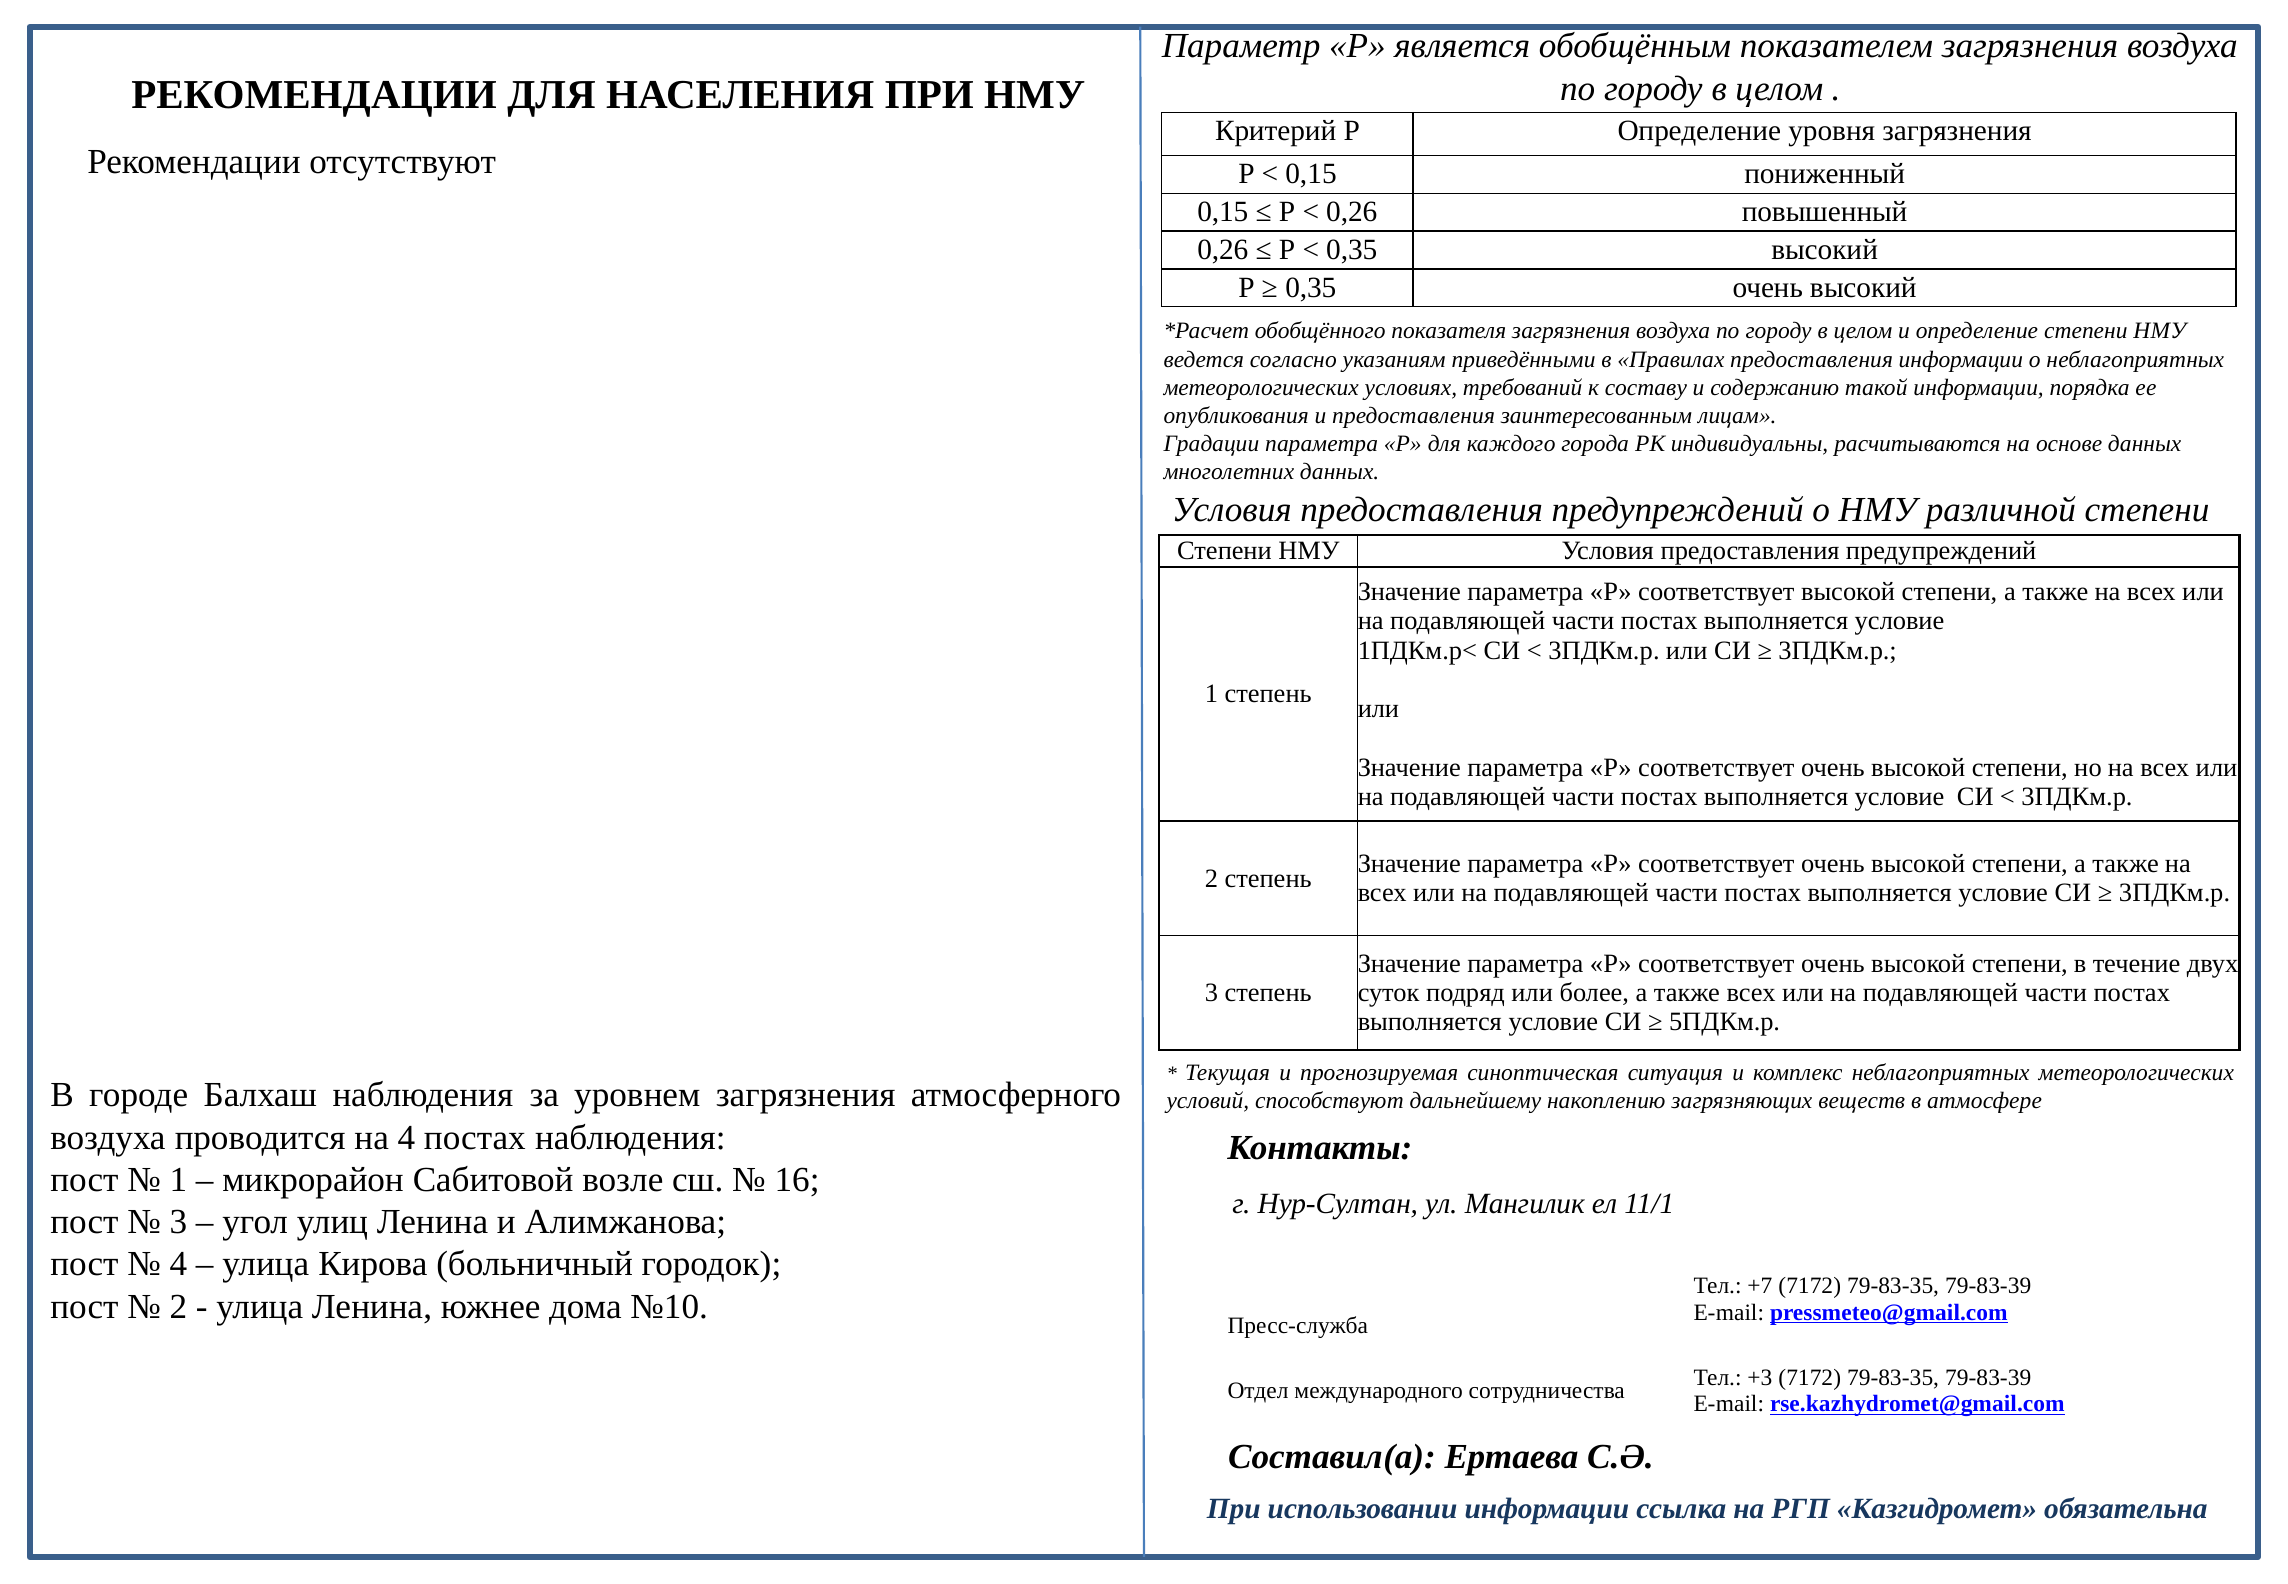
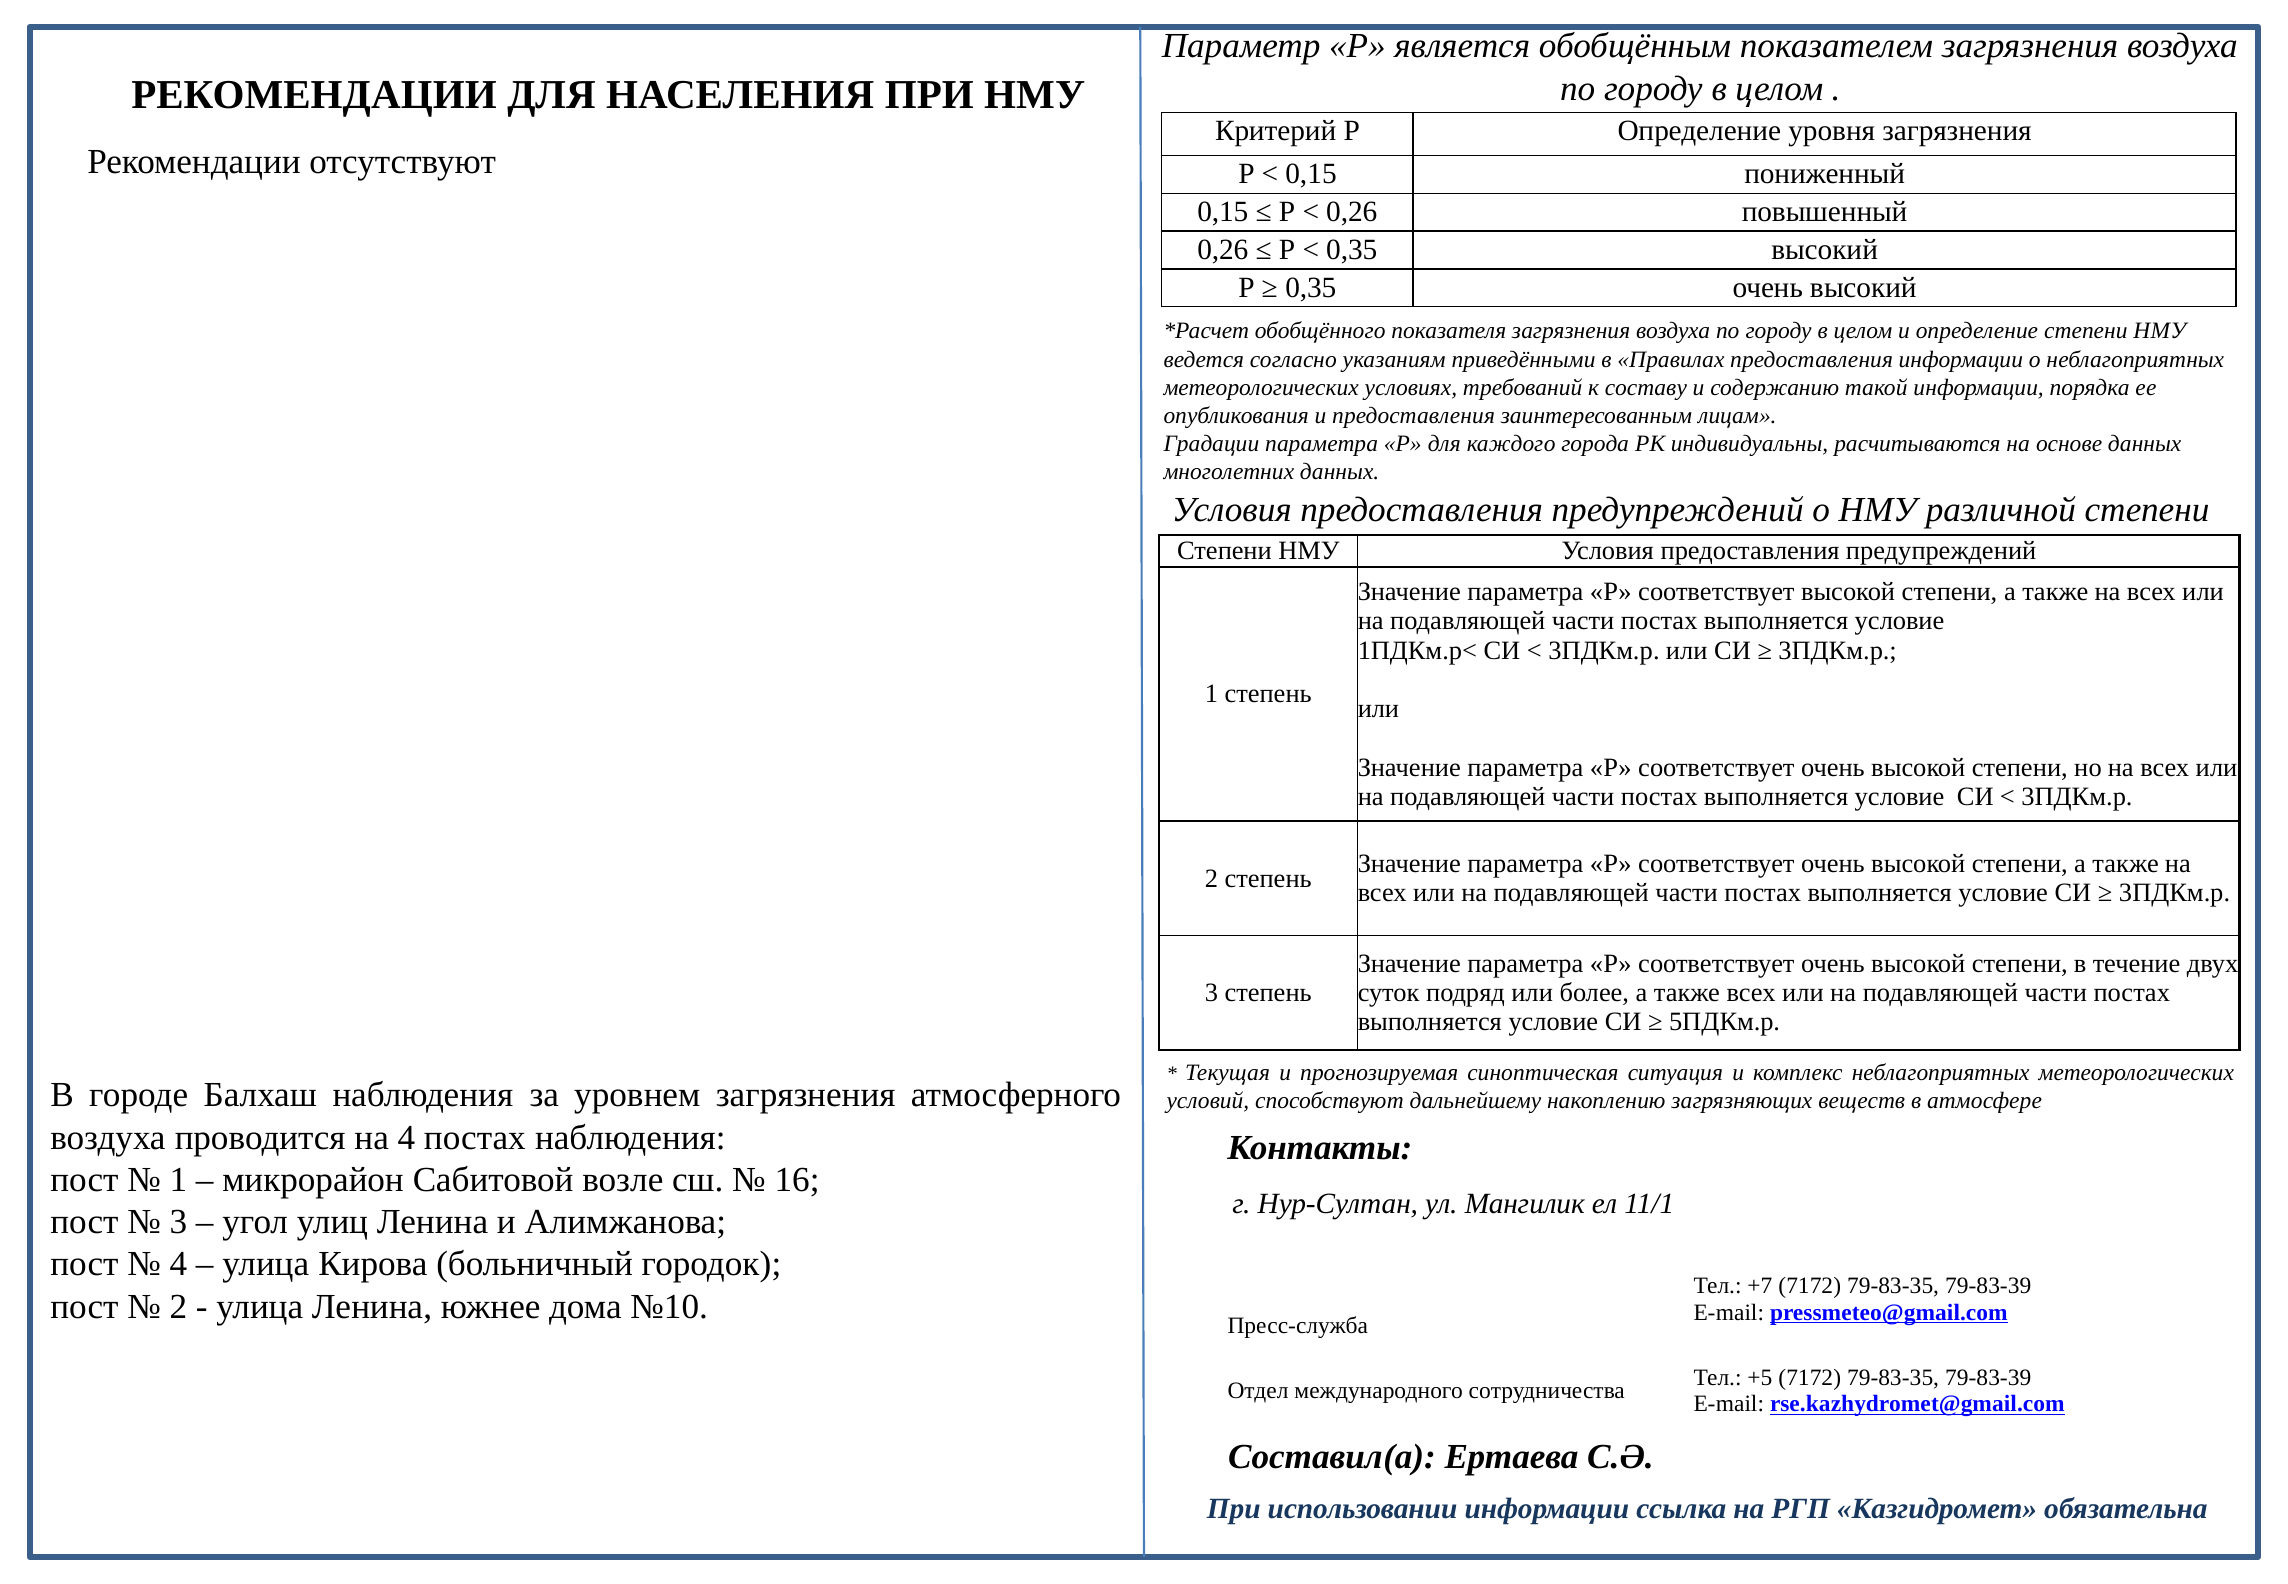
+3: +3 -> +5
